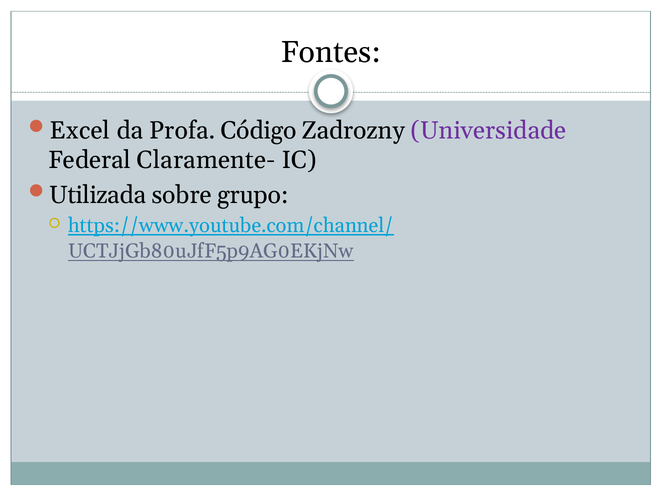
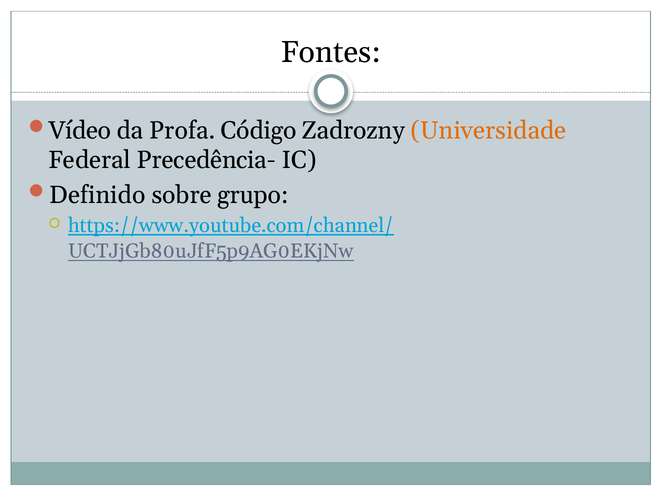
Excel: Excel -> Vídeo
Universidade colour: purple -> orange
Claramente-: Claramente- -> Precedência-
Utilizada: Utilizada -> Definido
